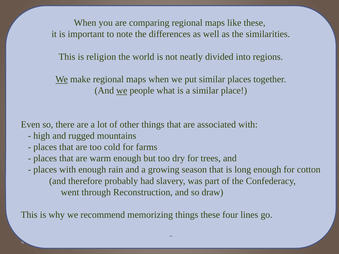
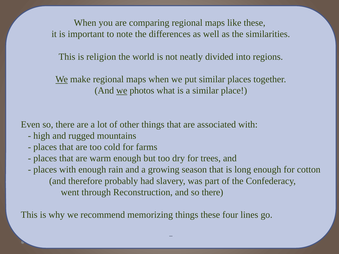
people: people -> photos
and so draw: draw -> there
